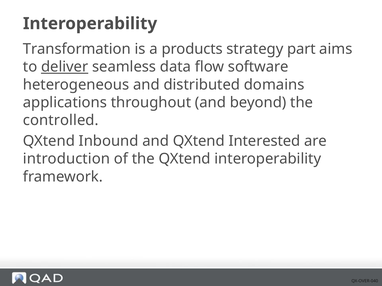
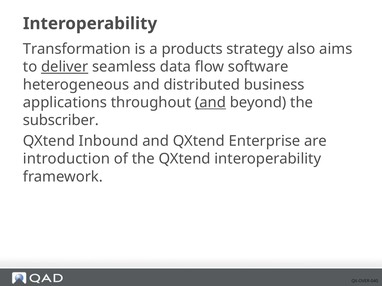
part: part -> also
domains: domains -> business
and at (211, 103) underline: none -> present
controlled: controlled -> subscriber
Interested: Interested -> Enterprise
